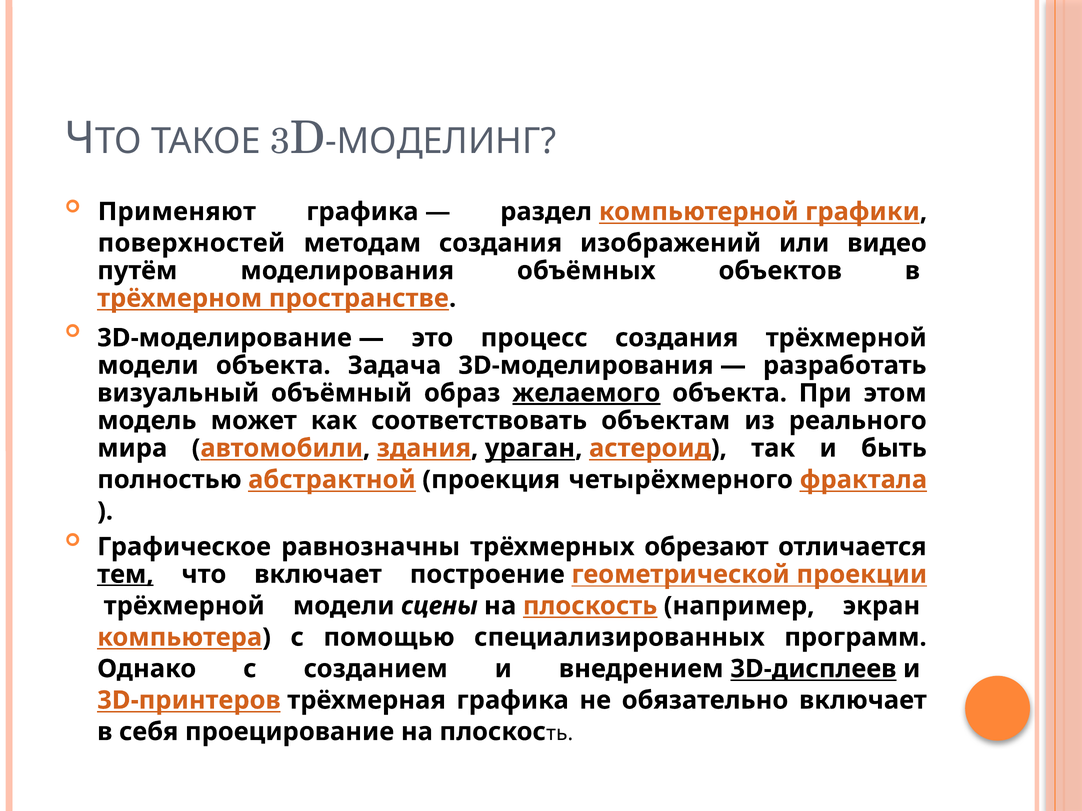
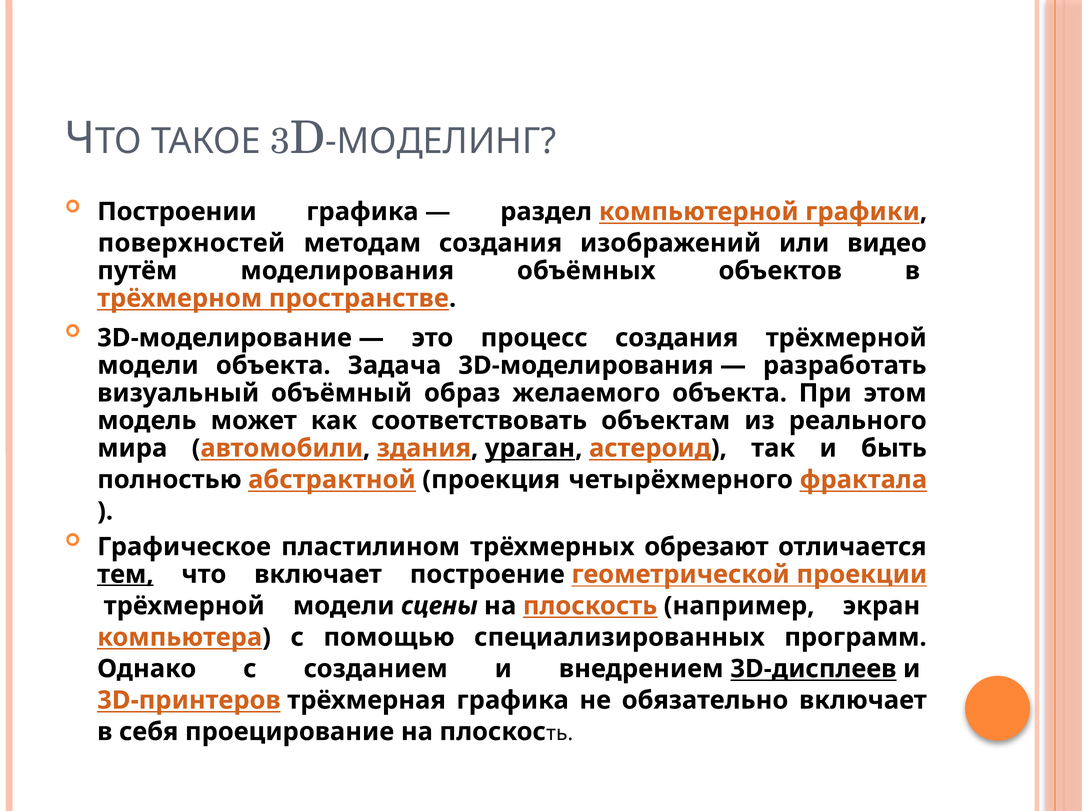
Применяют: Применяют -> Построении
желаемого underline: present -> none
равнозначны: равнозначны -> пластилином
